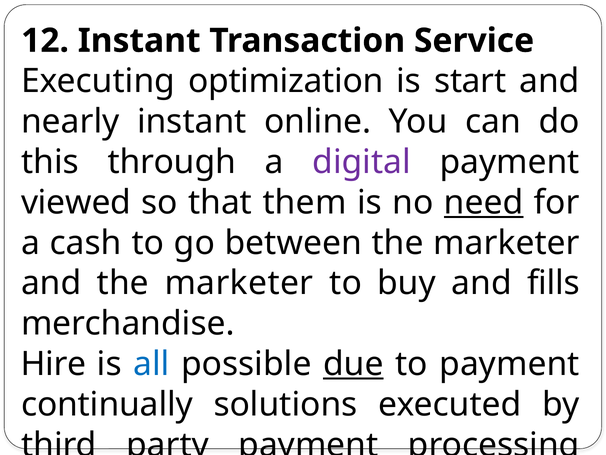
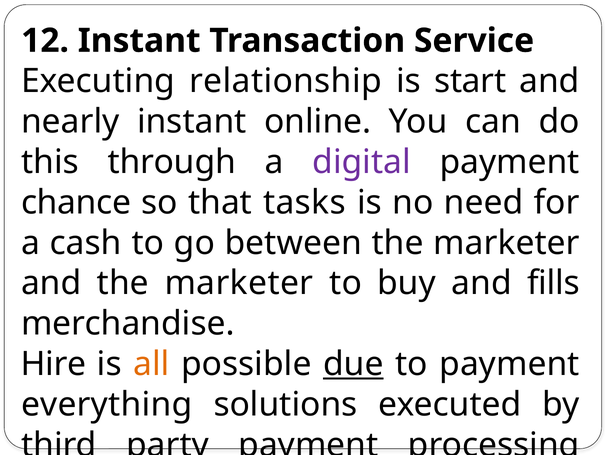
optimization: optimization -> relationship
viewed: viewed -> chance
them: them -> tasks
need underline: present -> none
all colour: blue -> orange
continually: continually -> everything
